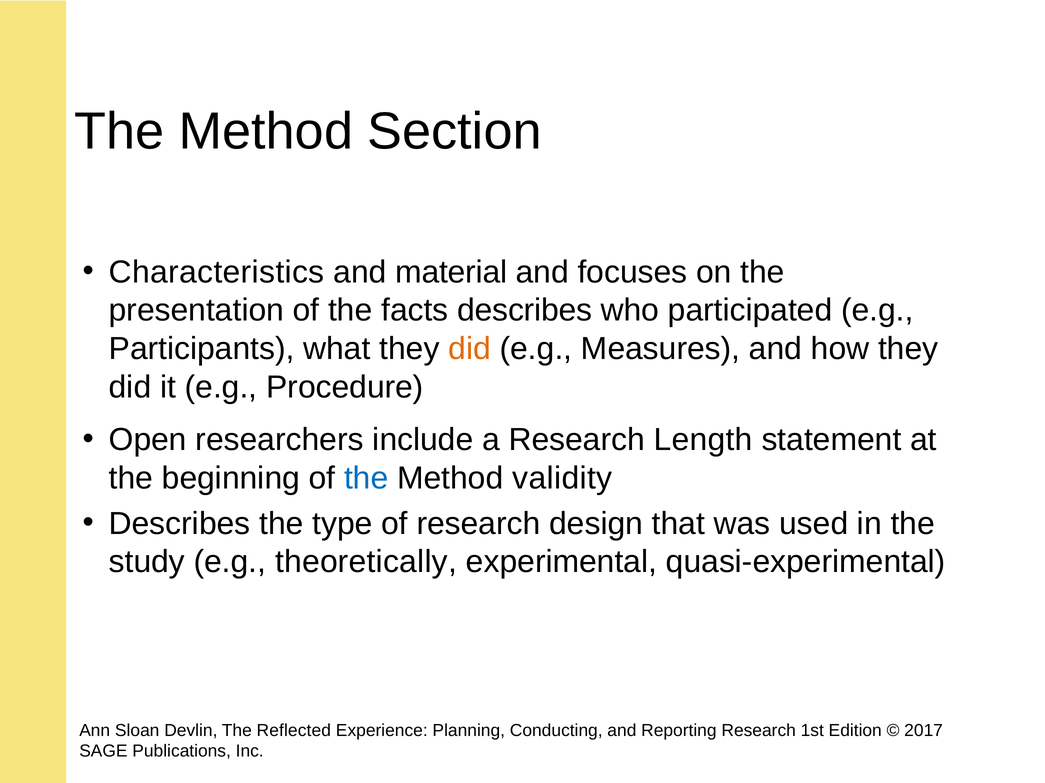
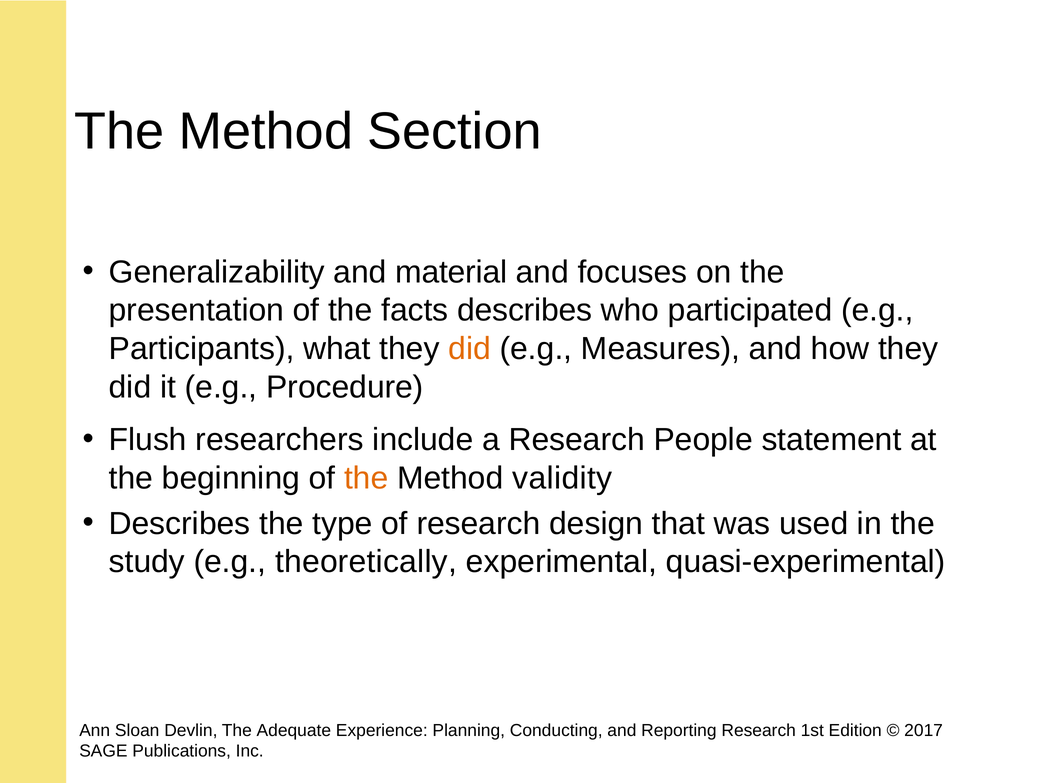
Characteristics: Characteristics -> Generalizability
Open: Open -> Flush
Length: Length -> People
the at (366, 478) colour: blue -> orange
Reflected: Reflected -> Adequate
